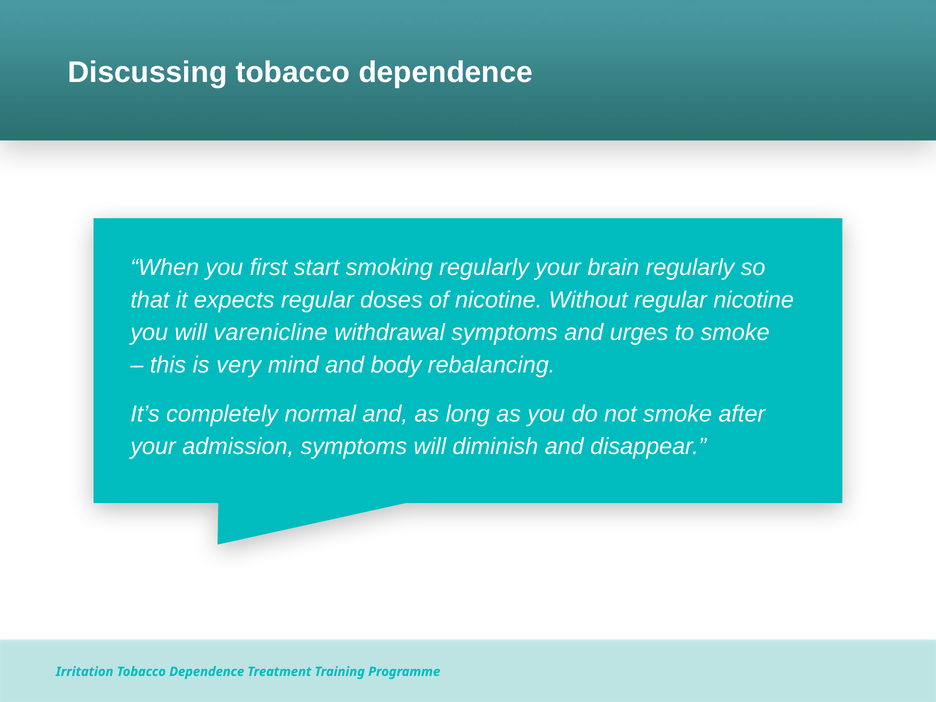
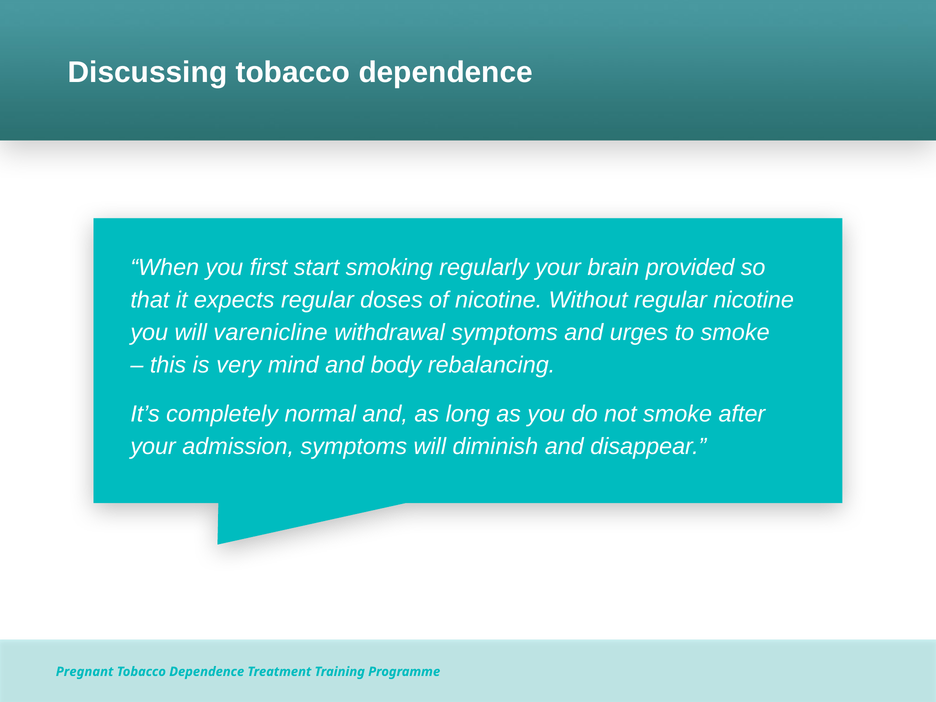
brain regularly: regularly -> provided
Irritation: Irritation -> Pregnant
